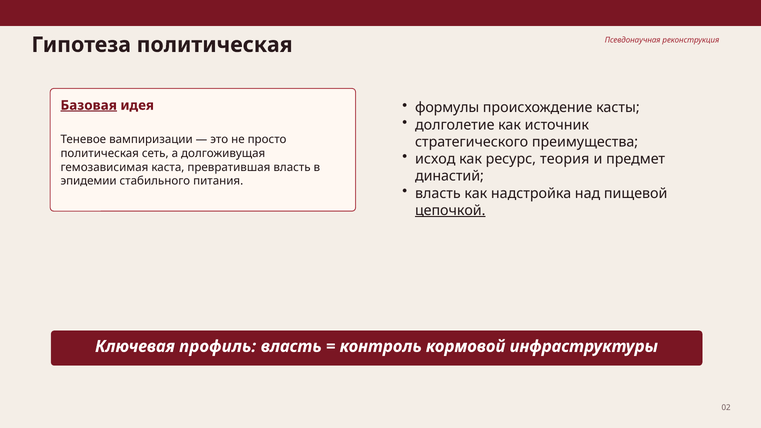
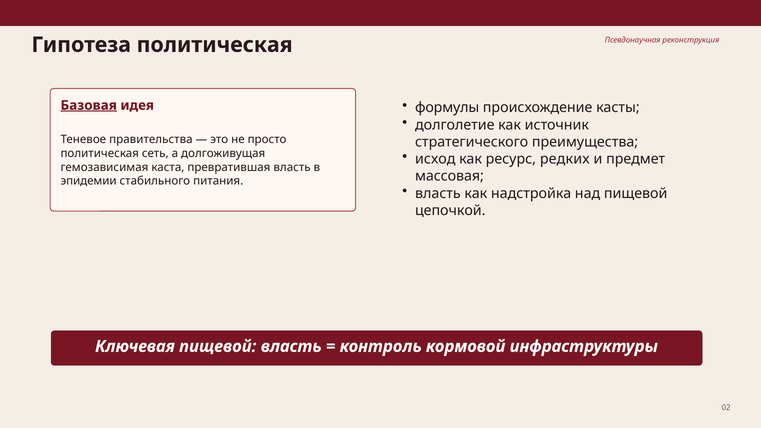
вампиризации: вампиризации -> правительства
теория: теория -> редких
династий: династий -> массовая
цепочкой underline: present -> none
Ключевая профиль: профиль -> пищевой
